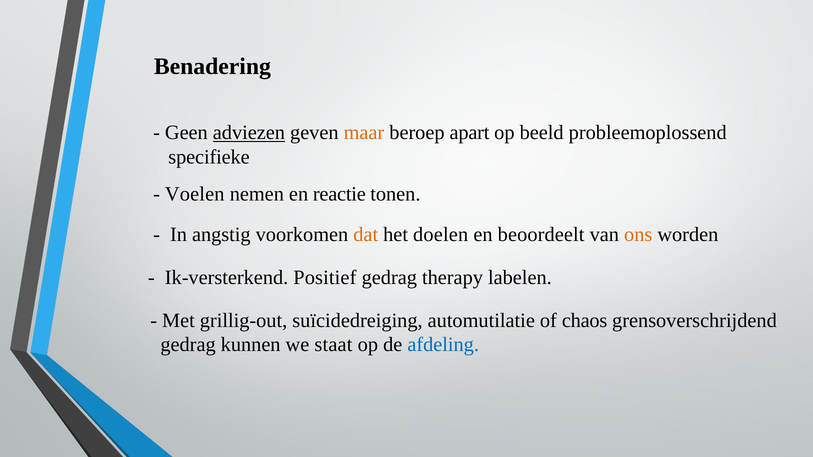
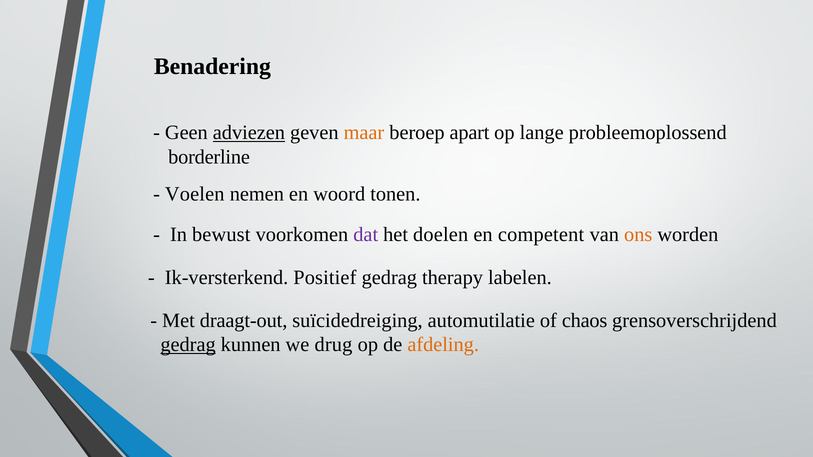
beeld: beeld -> lange
specifieke: specifieke -> borderline
reactie: reactie -> woord
angstig: angstig -> bewust
dat colour: orange -> purple
beoordeelt: beoordeelt -> competent
grillig-out: grillig-out -> draagt-out
gedrag at (188, 345) underline: none -> present
staat: staat -> drug
afdeling colour: blue -> orange
